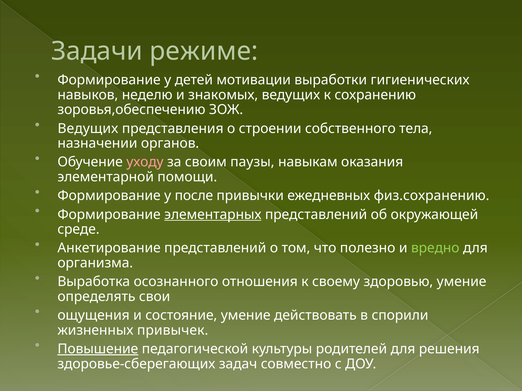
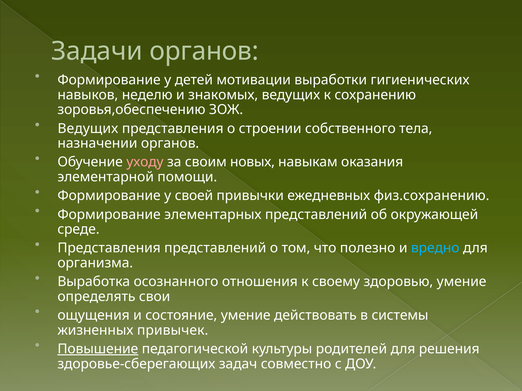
Задачи режиме: режиме -> органов
паузы: паузы -> новых
после: после -> своей
элементарных underline: present -> none
Анкетирование at (109, 248): Анкетирование -> Представления
вредно colour: light green -> light blue
спорили: спорили -> системы
